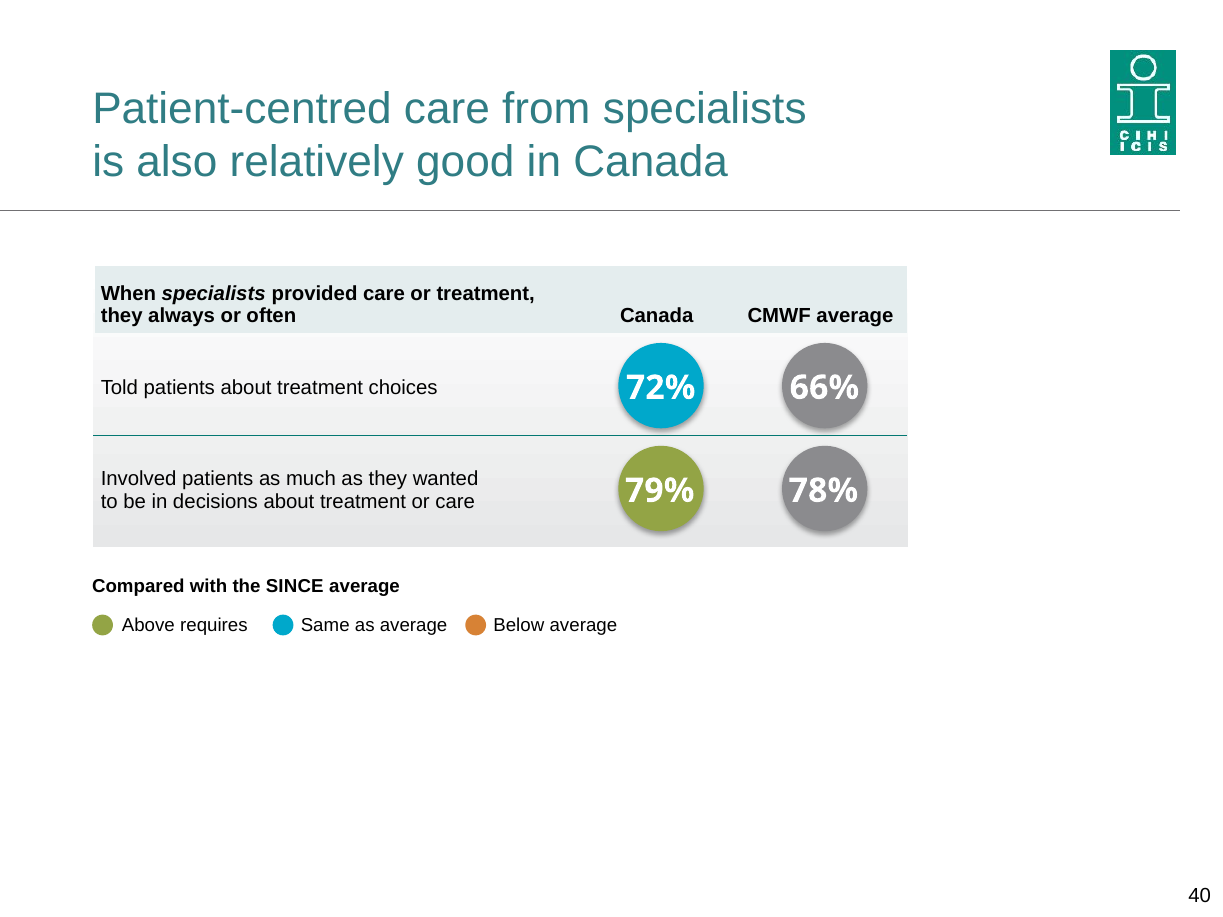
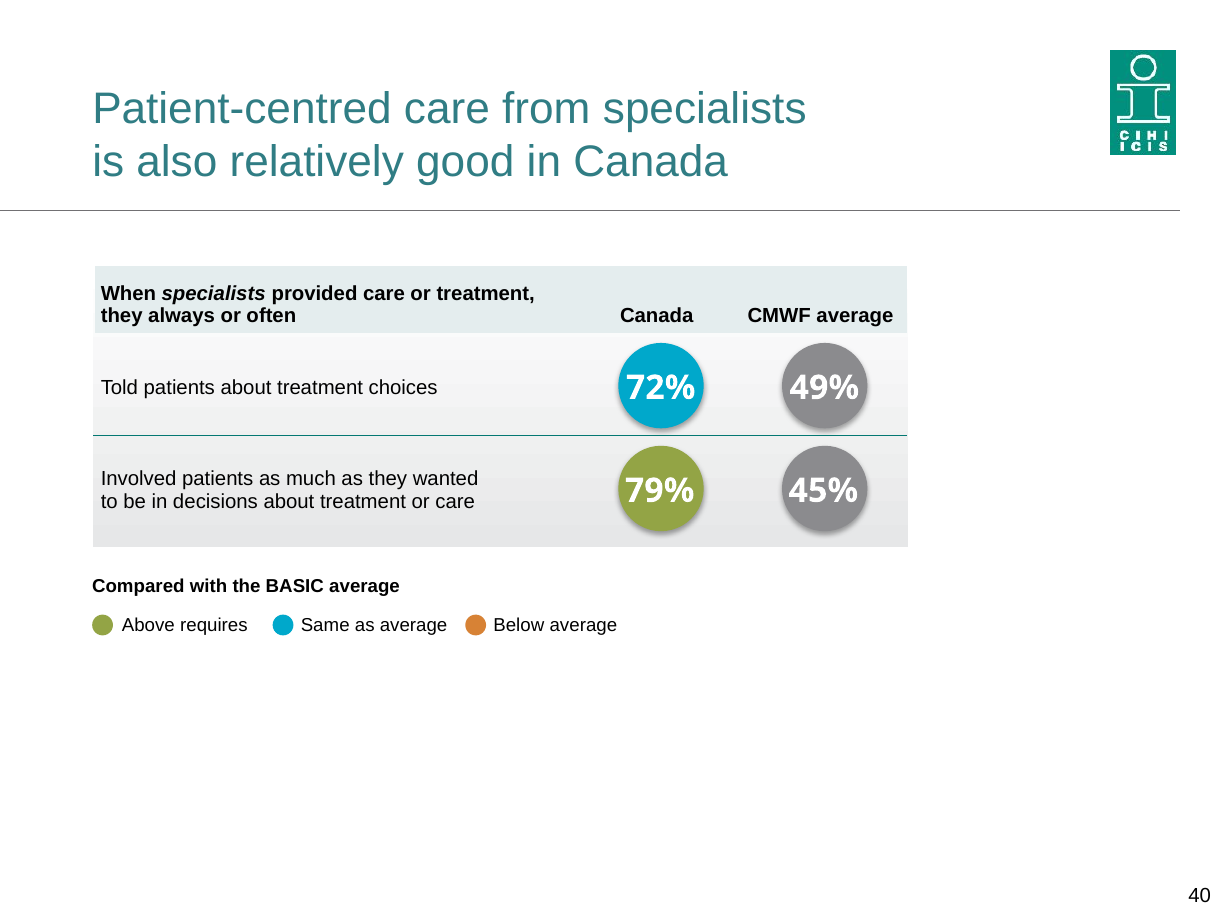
66%: 66% -> 49%
78%: 78% -> 45%
SINCE: SINCE -> BASIC
